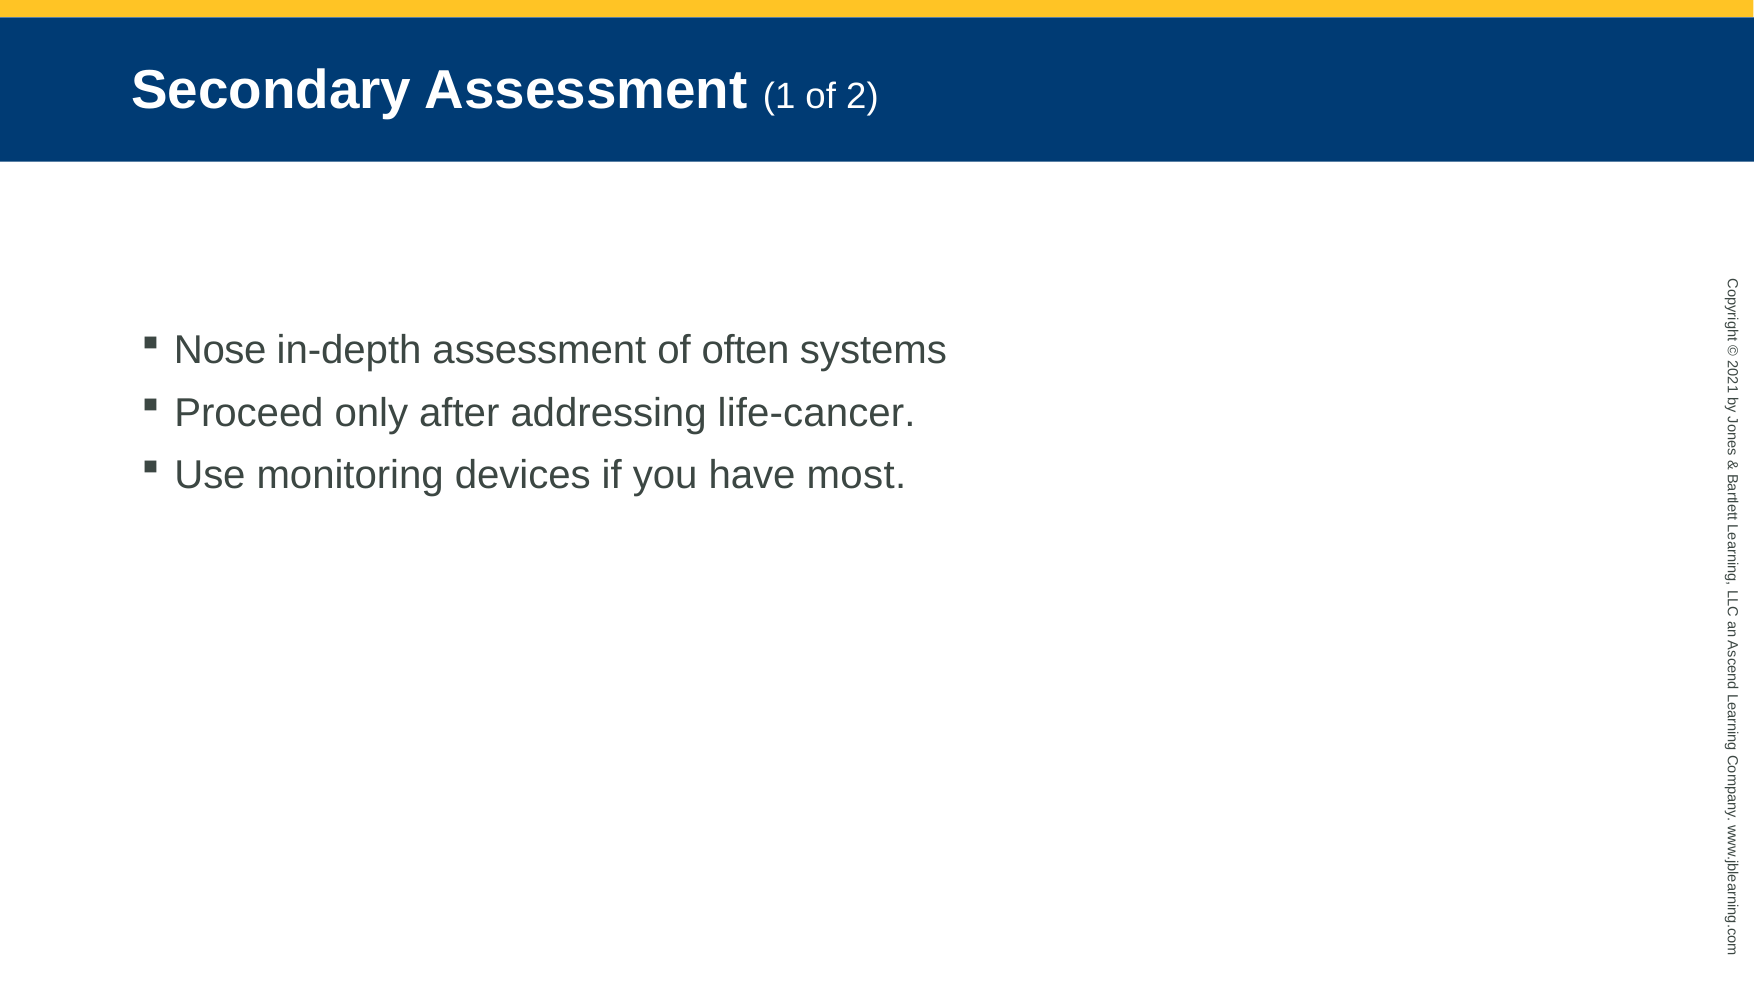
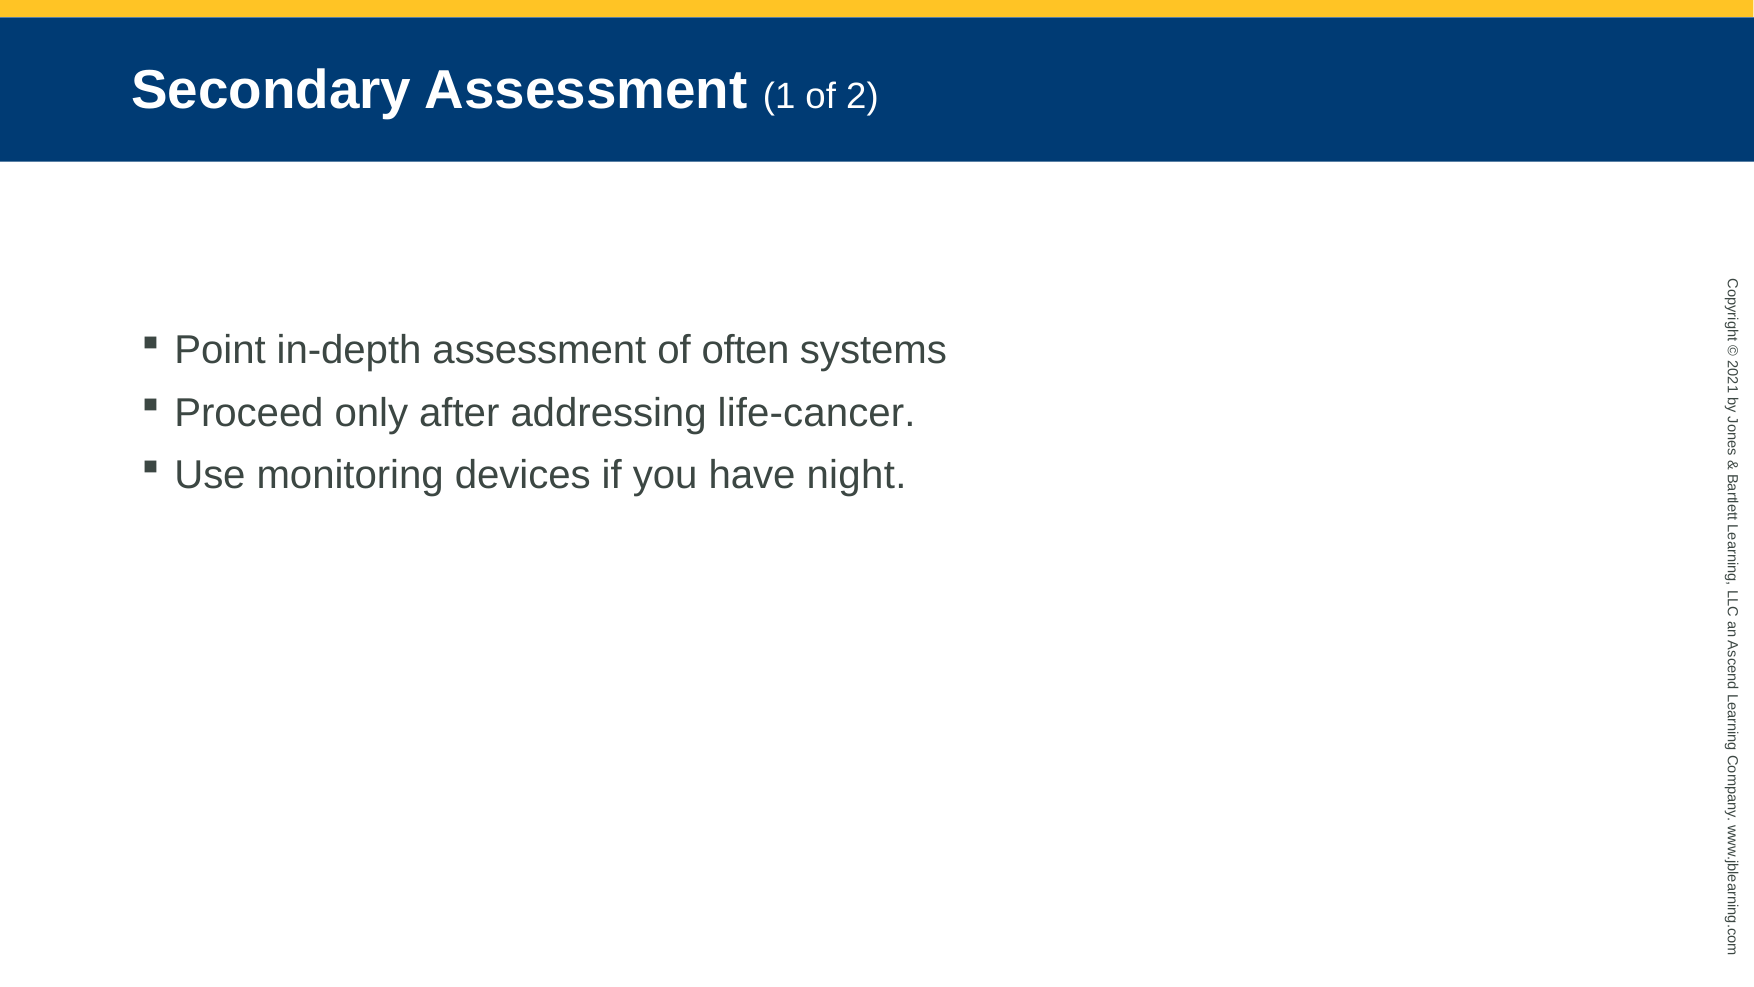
Nose: Nose -> Point
most: most -> night
